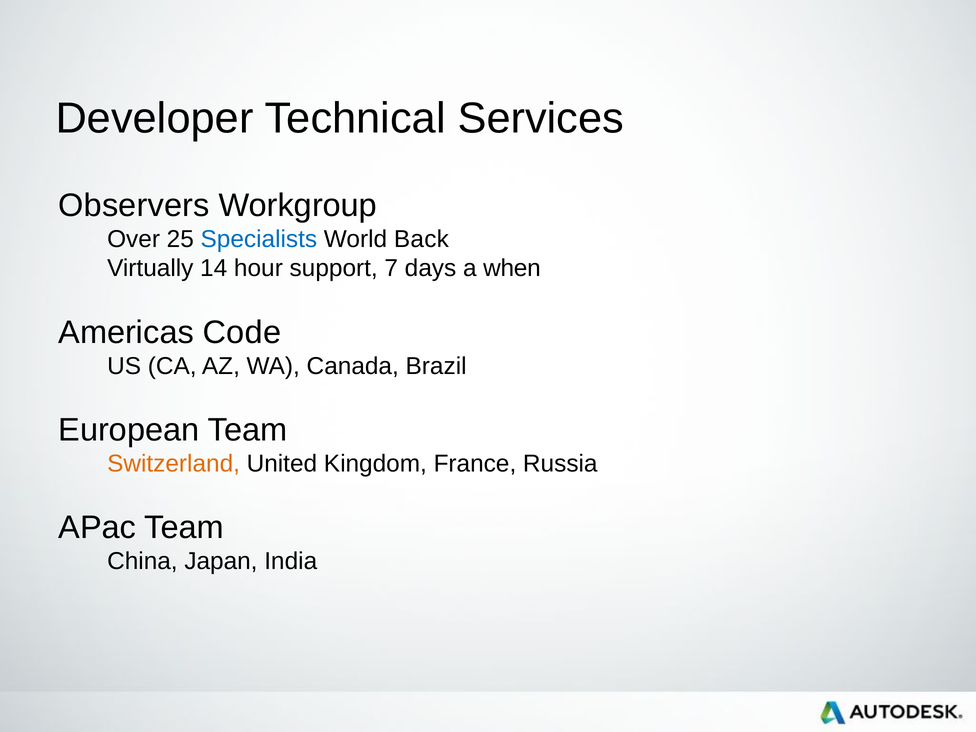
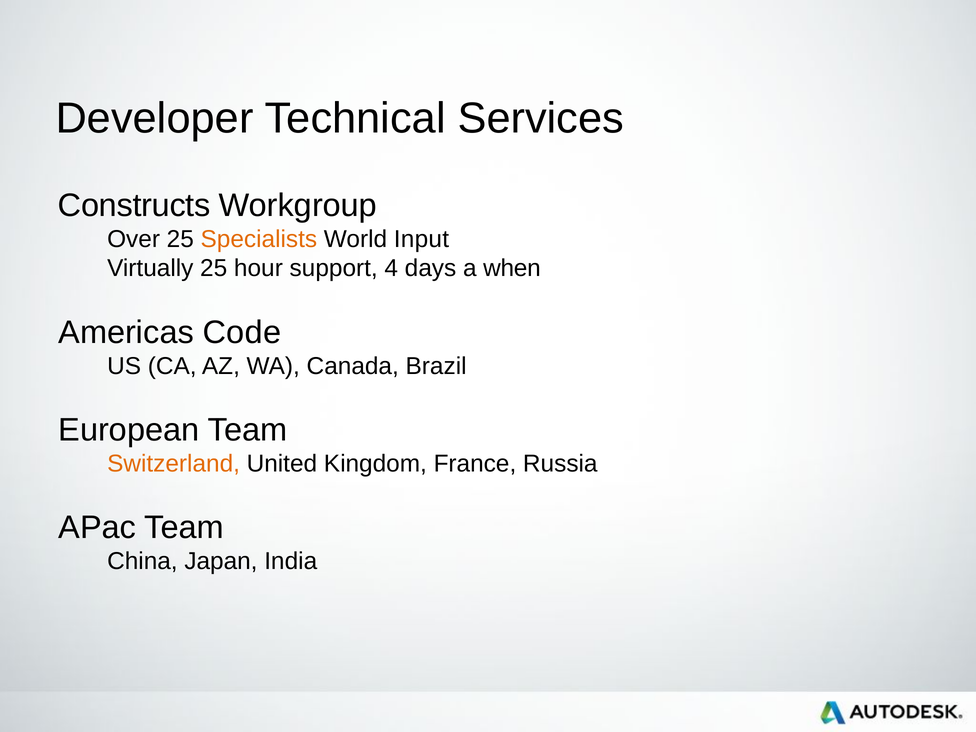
Observers: Observers -> Constructs
Specialists colour: blue -> orange
Back: Back -> Input
Virtually 14: 14 -> 25
7: 7 -> 4
